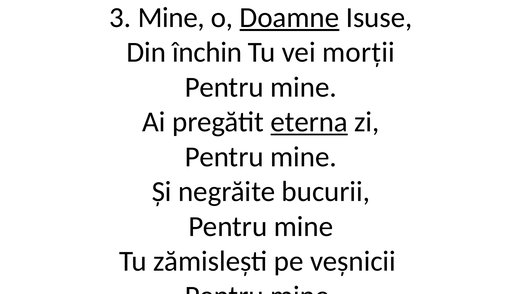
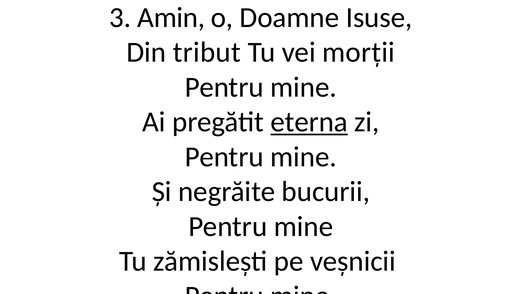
3 Mine: Mine -> Amin
Doamne underline: present -> none
închin: închin -> tribut
